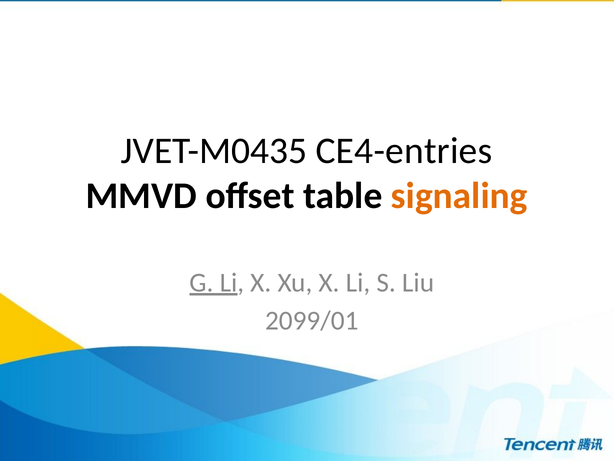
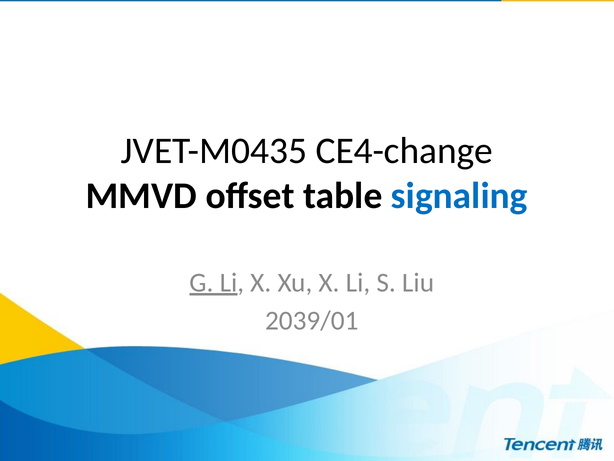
CE4-entries: CE4-entries -> CE4-change
signaling colour: orange -> blue
2099/01: 2099/01 -> 2039/01
